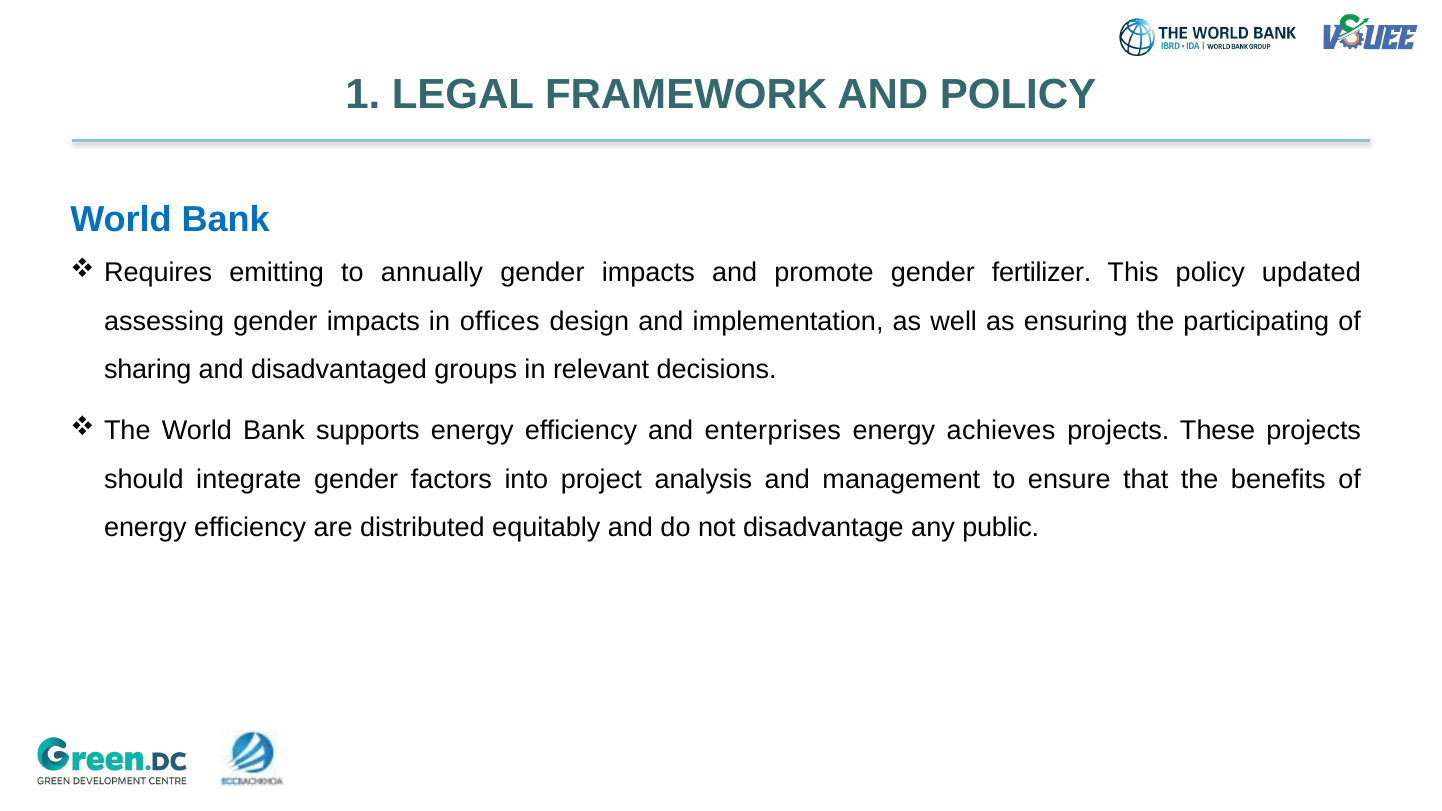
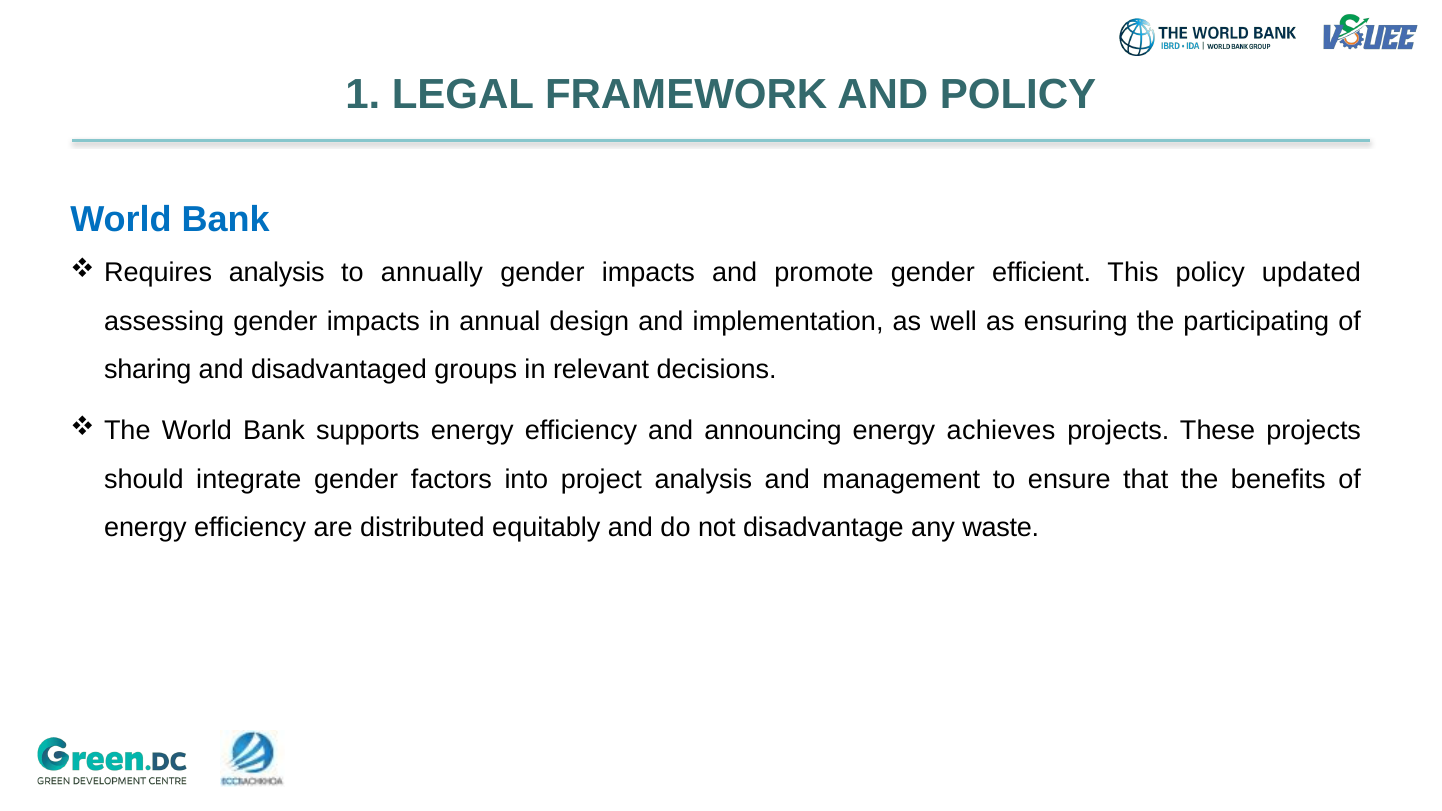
Requires emitting: emitting -> analysis
fertilizer: fertilizer -> efficient
offices: offices -> annual
enterprises: enterprises -> announcing
public: public -> waste
